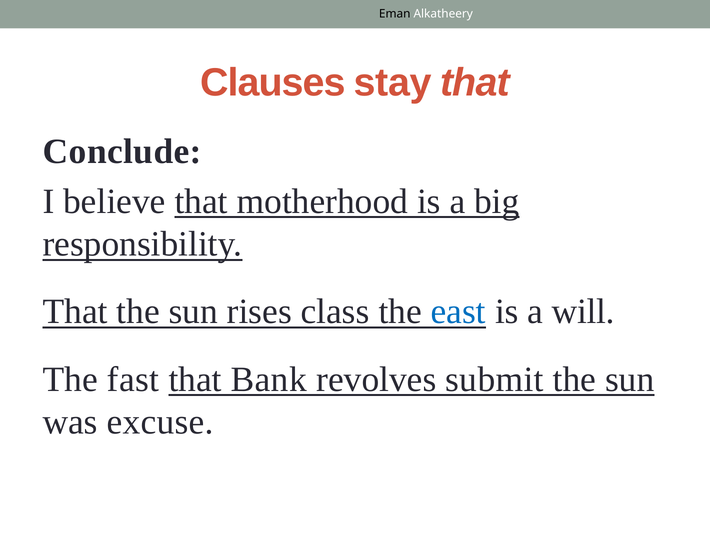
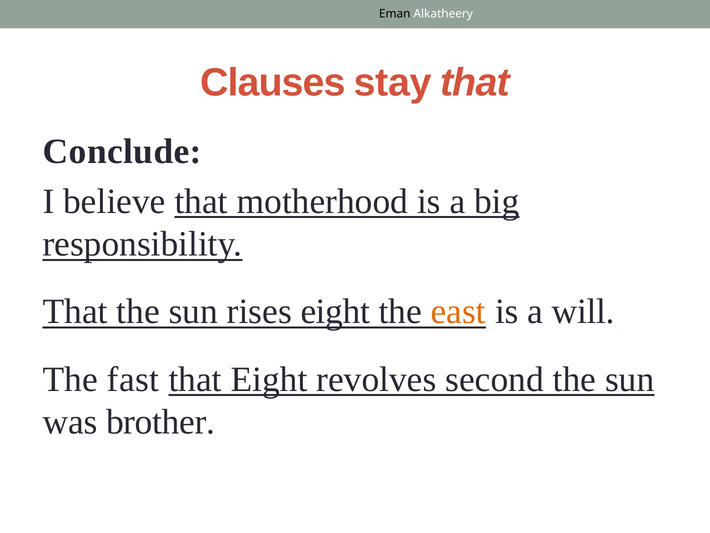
rises class: class -> eight
east colour: blue -> orange
that Bank: Bank -> Eight
submit: submit -> second
excuse: excuse -> brother
